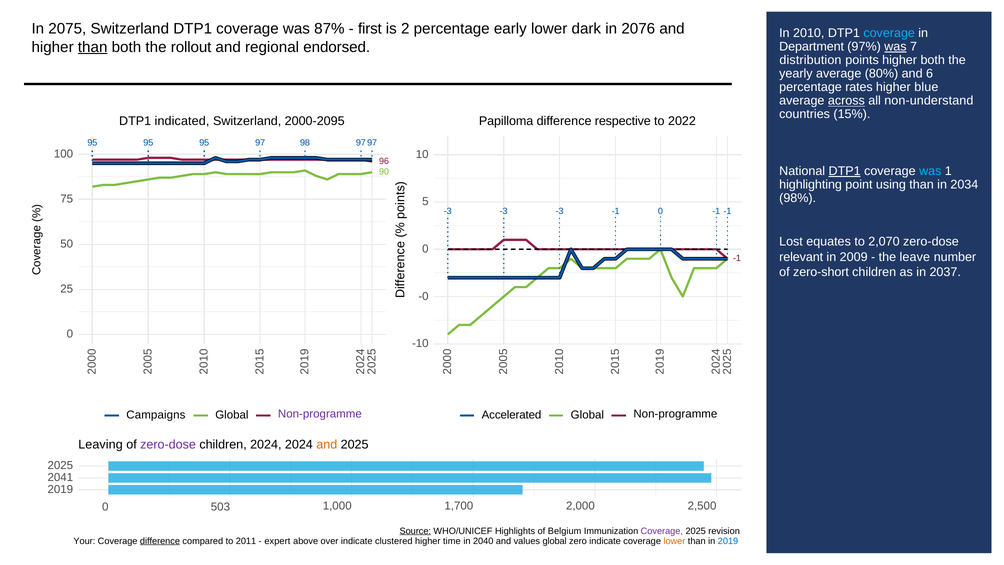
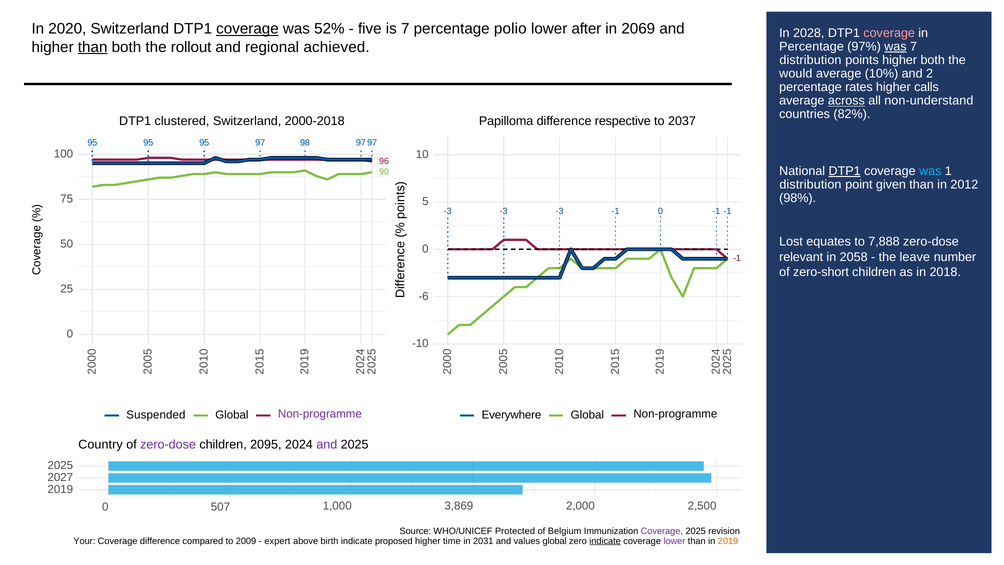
2075: 2075 -> 2020
coverage at (247, 29) underline: none -> present
87%: 87% -> 52%
first: first -> five
is 2: 2 -> 7
early: early -> polio
dark: dark -> after
2076: 2076 -> 2069
2010: 2010 -> 2028
coverage at (889, 33) colour: light blue -> pink
endorsed: endorsed -> achieved
Department at (812, 47): Department -> Percentage
yearly: yearly -> would
80%: 80% -> 10%
and 6: 6 -> 2
blue: blue -> calls
15%: 15% -> 82%
indicated: indicated -> clustered
2000-2095: 2000-2095 -> 2000-2018
2022: 2022 -> 2037
highlighting at (811, 185): highlighting -> distribution
using: using -> given
2034: 2034 -> 2012
2,070: 2,070 -> 7,888
2009: 2009 -> 2058
2037: 2037 -> 2018
-0: -0 -> -6
Campaigns: Campaigns -> Suspended
Accelerated: Accelerated -> Everywhere
Leaving: Leaving -> Country
children 2024: 2024 -> 2095
and at (327, 445) colour: orange -> purple
2041: 2041 -> 2027
503: 503 -> 507
1,700: 1,700 -> 3,869
Source underline: present -> none
Highlights: Highlights -> Protected
difference at (160, 541) underline: present -> none
2011: 2011 -> 2009
over: over -> birth
clustered: clustered -> proposed
2040: 2040 -> 2031
indicate at (605, 541) underline: none -> present
lower at (674, 541) colour: orange -> purple
2019 at (728, 541) colour: blue -> orange
